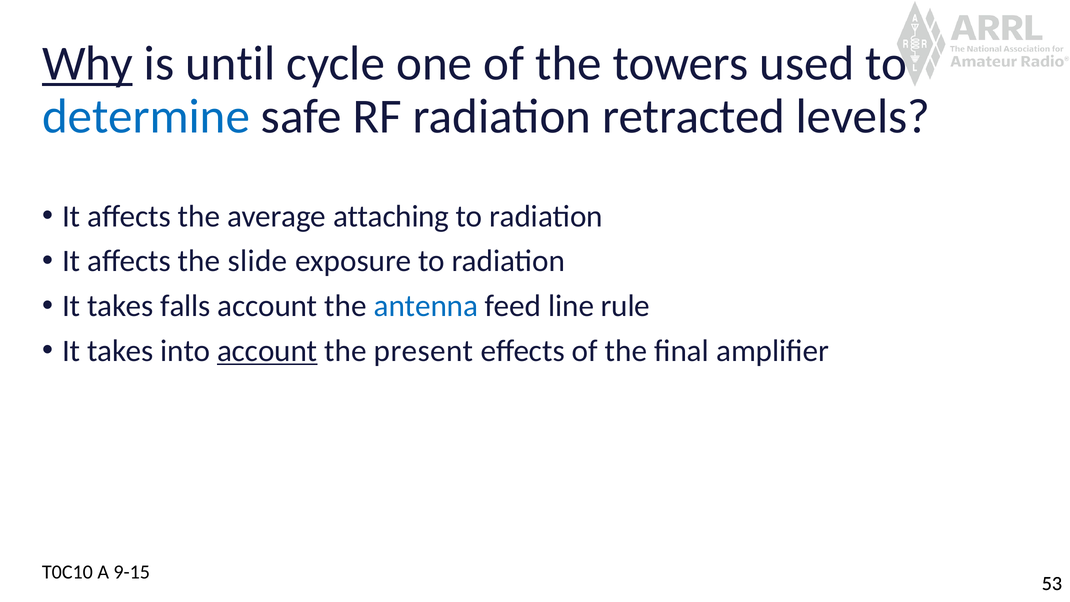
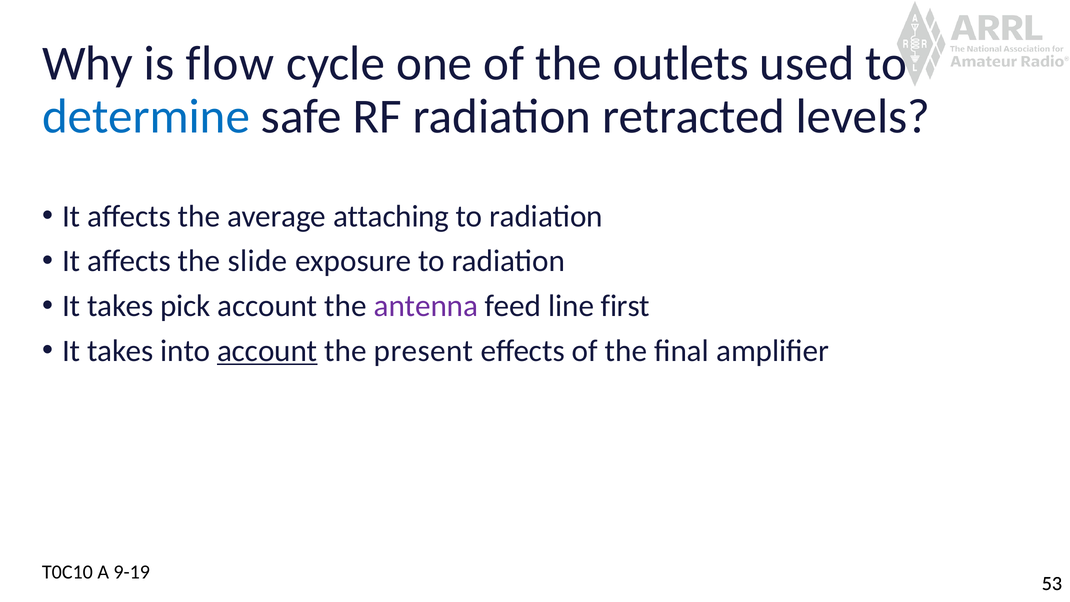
Why underline: present -> none
until: until -> flow
towers: towers -> outlets
falls: falls -> pick
antenna colour: blue -> purple
rule: rule -> first
9-15: 9-15 -> 9-19
